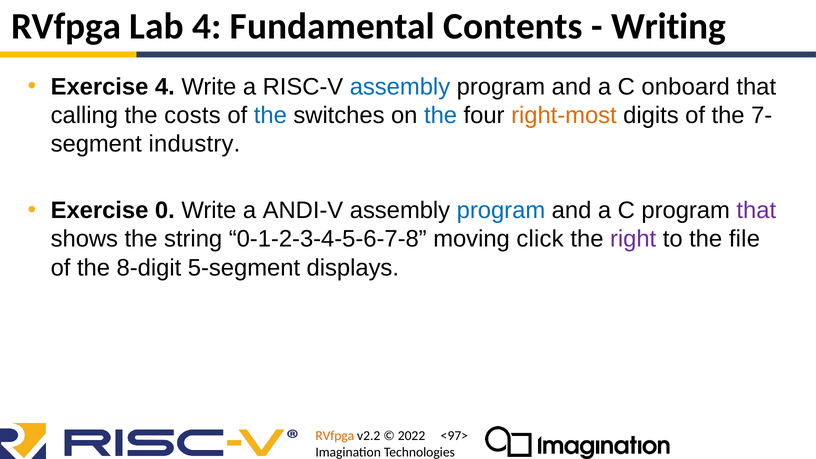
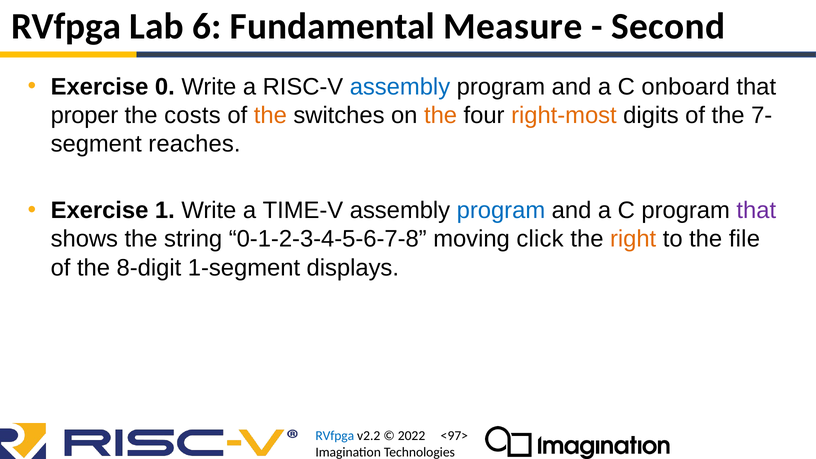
Lab 4: 4 -> 6
Contents: Contents -> Measure
Writing: Writing -> Second
Exercise 4: 4 -> 0
calling: calling -> proper
the at (270, 115) colour: blue -> orange
the at (441, 115) colour: blue -> orange
industry: industry -> reaches
0: 0 -> 1
ANDI-V: ANDI-V -> TIME-V
right colour: purple -> orange
5-segment: 5-segment -> 1-segment
RVfpga at (335, 436) colour: orange -> blue
